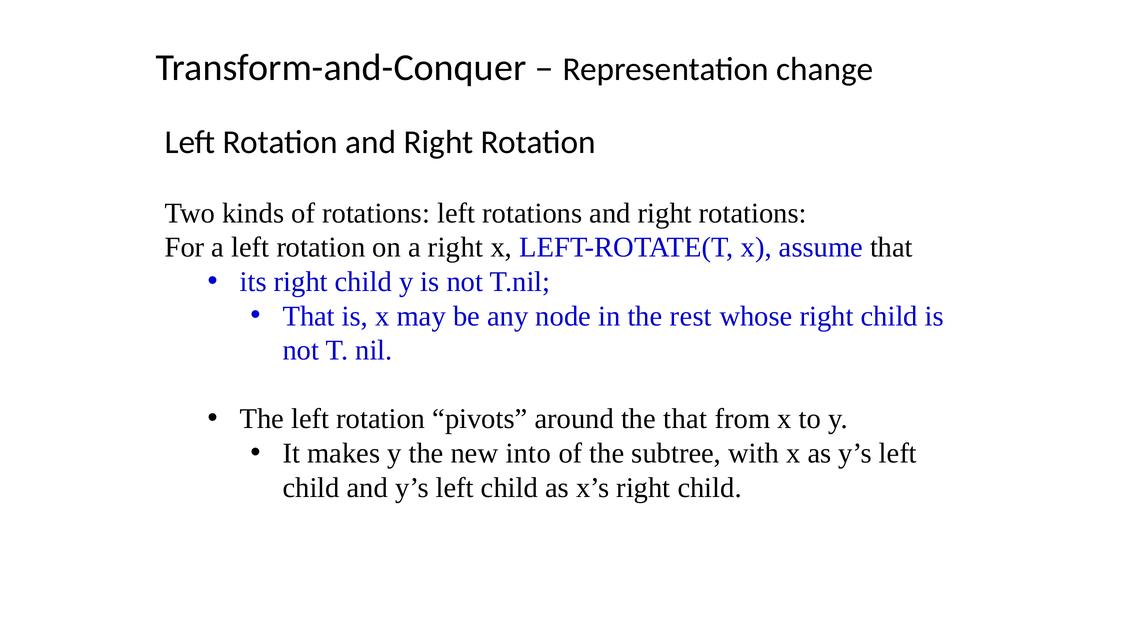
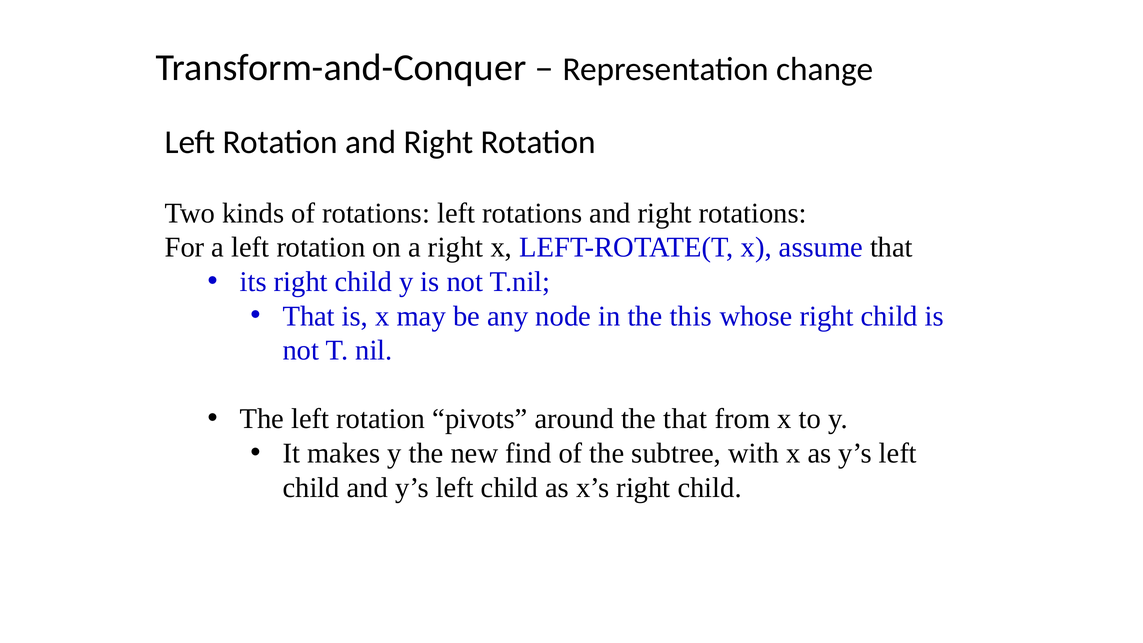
rest: rest -> this
into: into -> find
